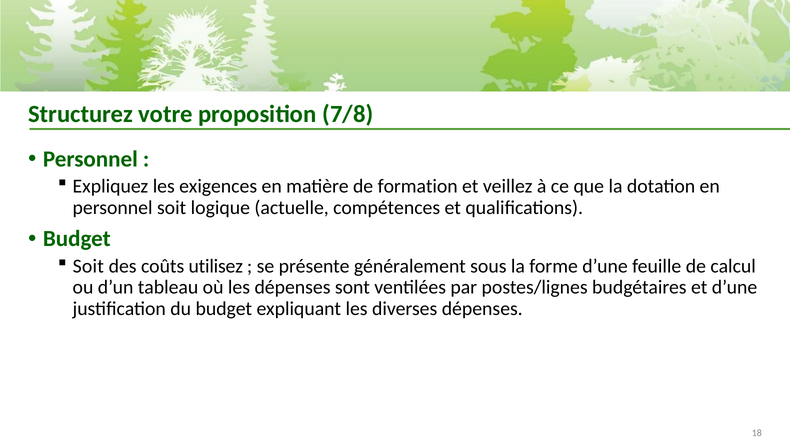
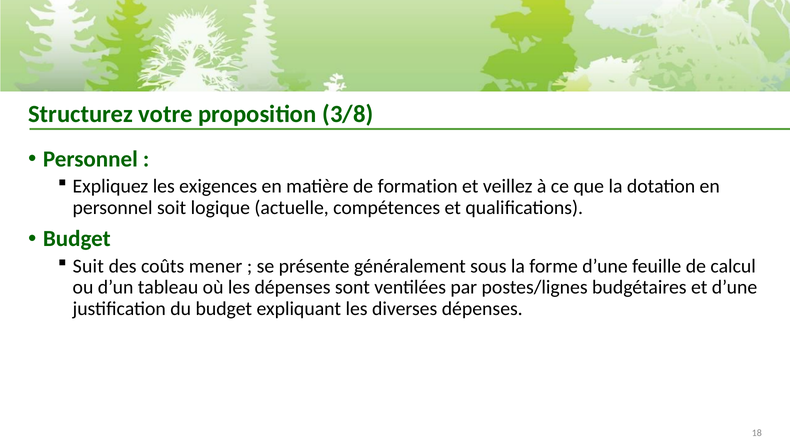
7/8: 7/8 -> 3/8
Soit at (88, 266): Soit -> Suit
utilisez: utilisez -> mener
